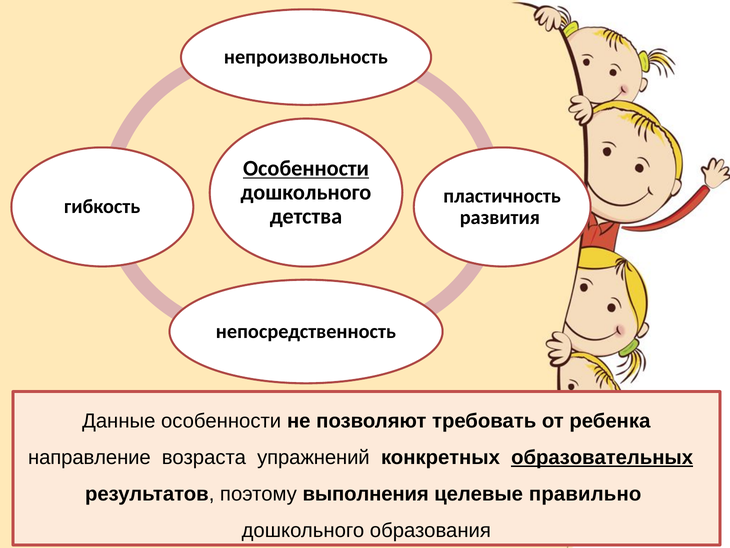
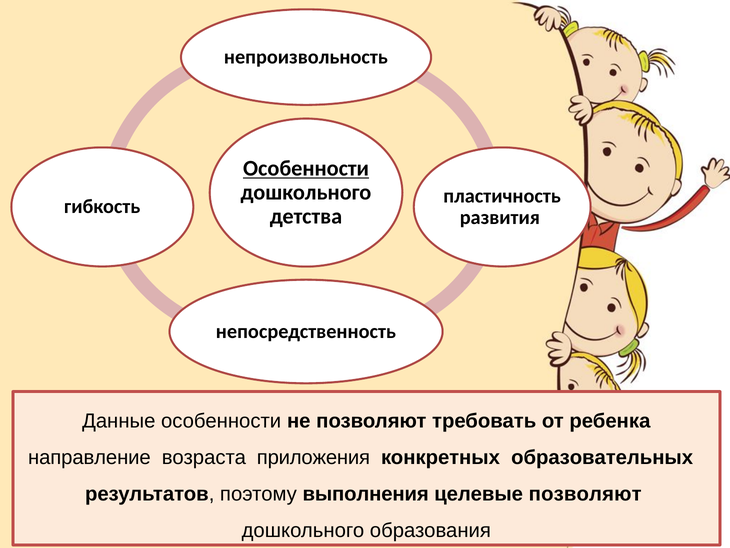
упражнений: упражнений -> приложения
образовательных underline: present -> none
целевые правильно: правильно -> позволяют
